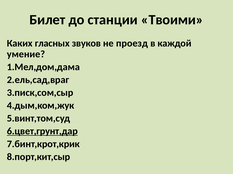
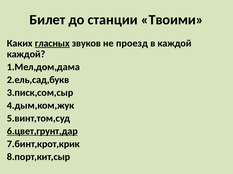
гласных underline: none -> present
умение at (26, 54): умение -> каждой
2.ель,сад,враг: 2.ель,сад,враг -> 2.ель,сад,букв
